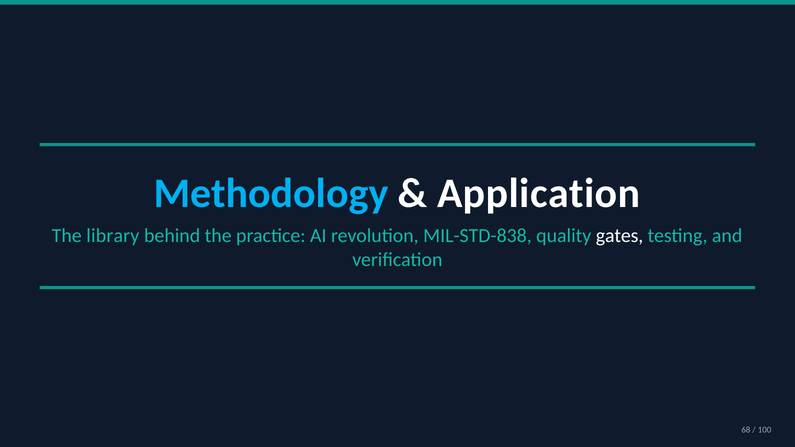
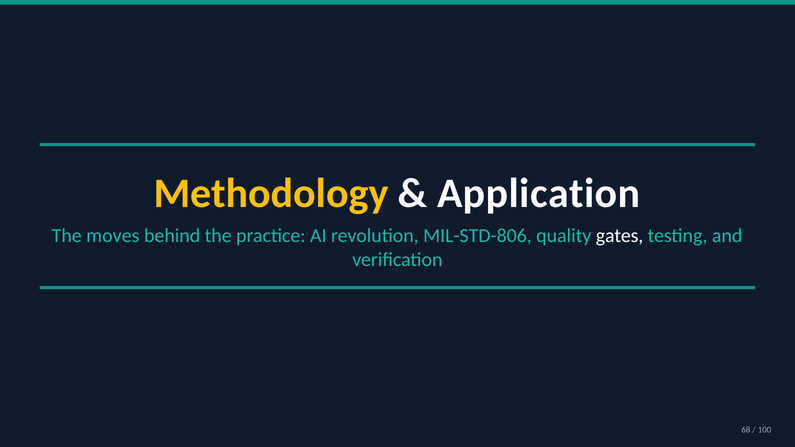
Methodology colour: light blue -> yellow
library: library -> moves
MIL-STD-838: MIL-STD-838 -> MIL-STD-806
